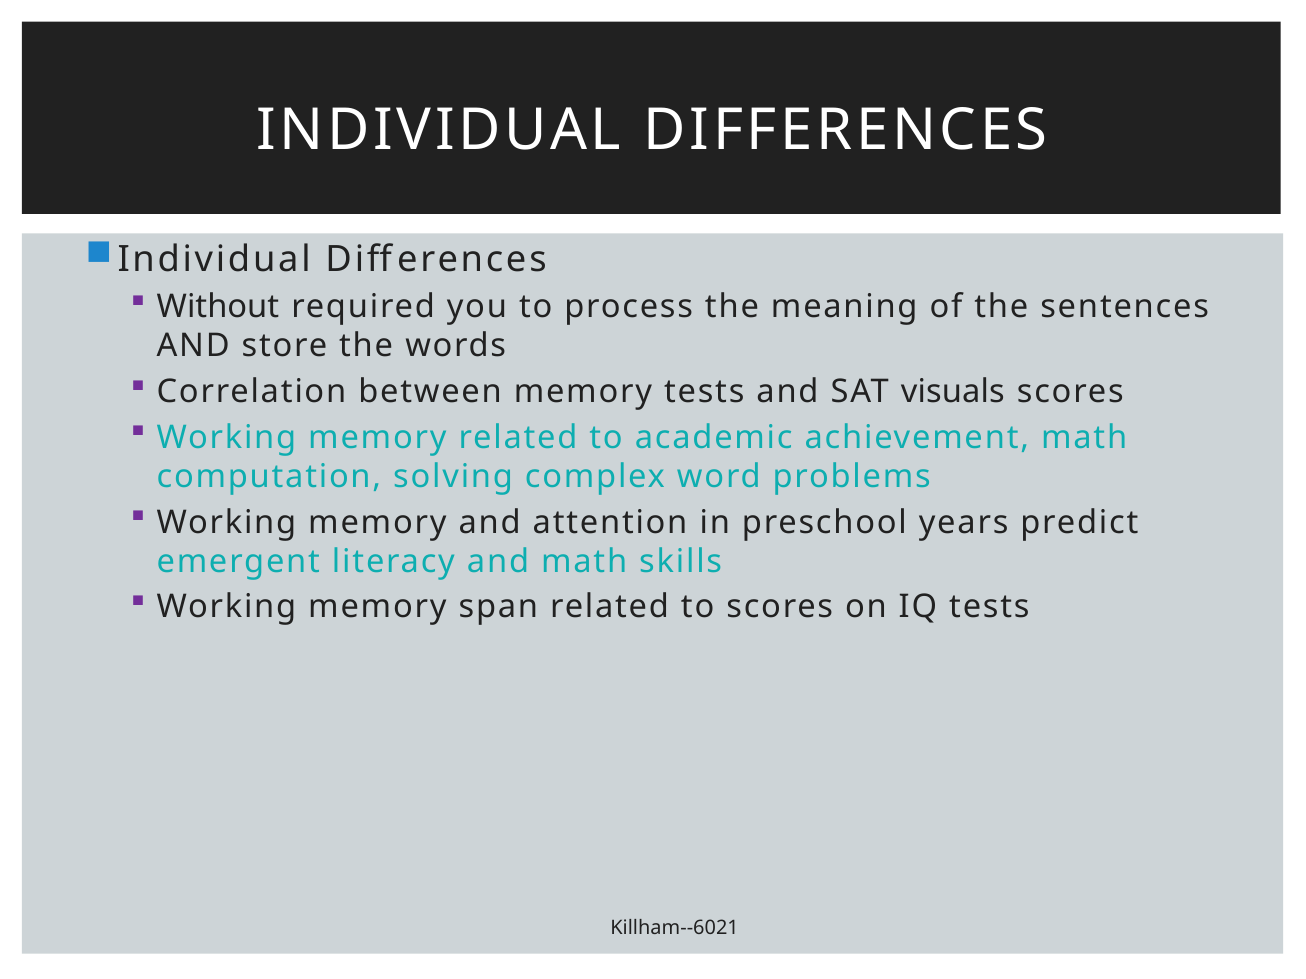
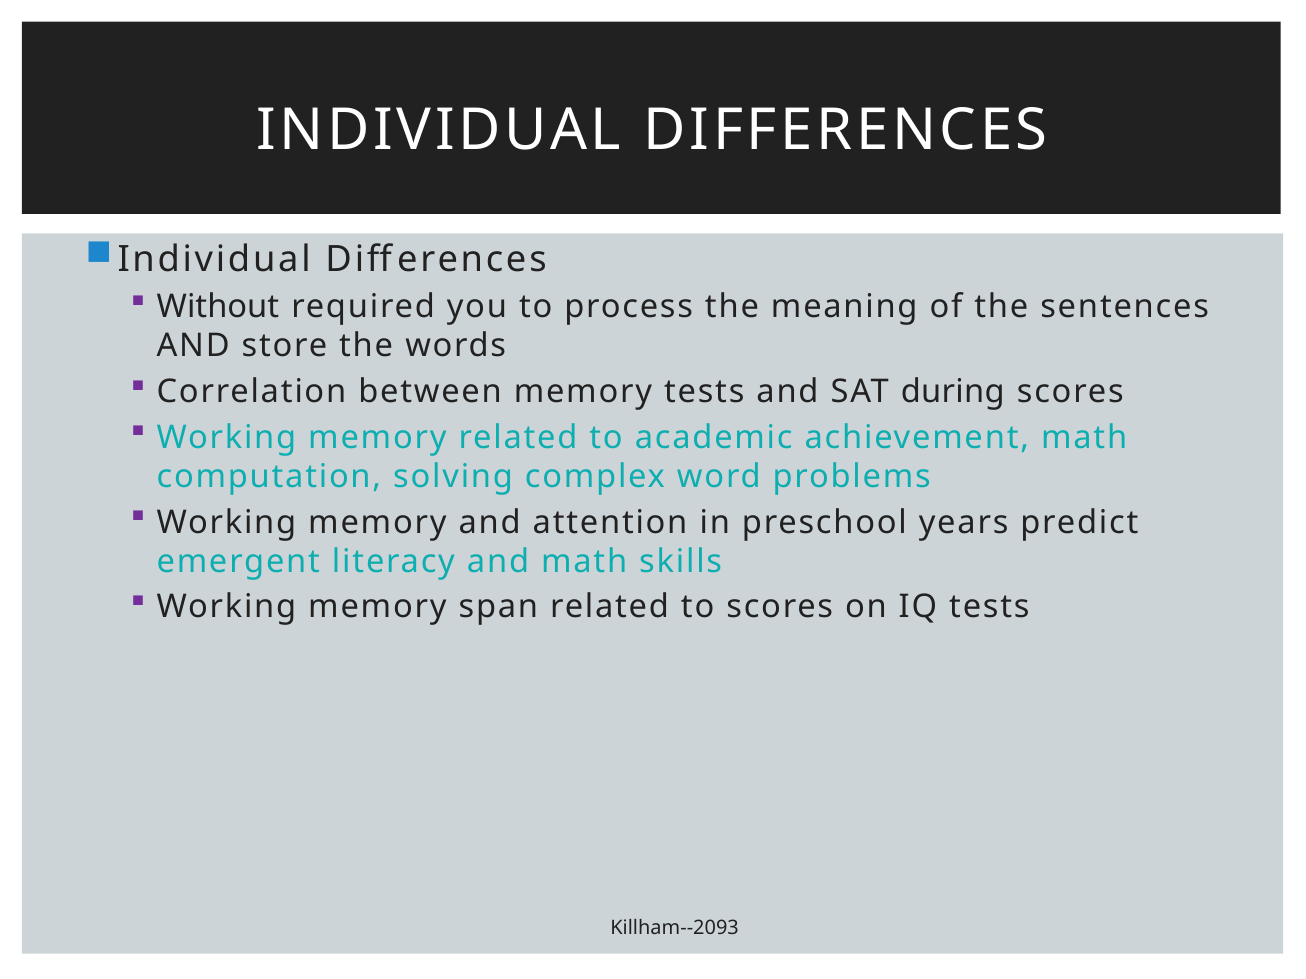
visuals: visuals -> during
Killham--6021: Killham--6021 -> Killham--2093
